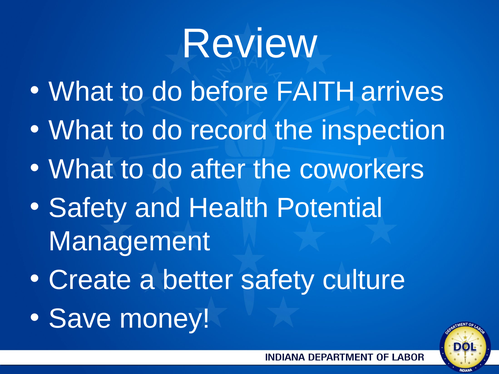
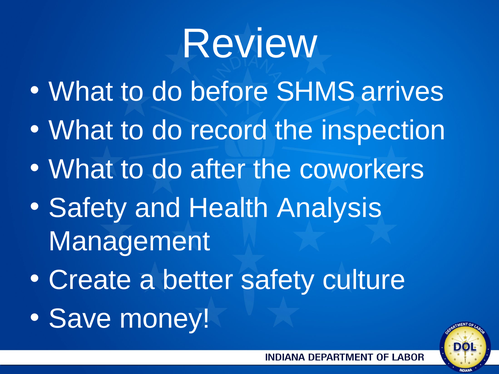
FAITH: FAITH -> SHMS
Potential: Potential -> Analysis
